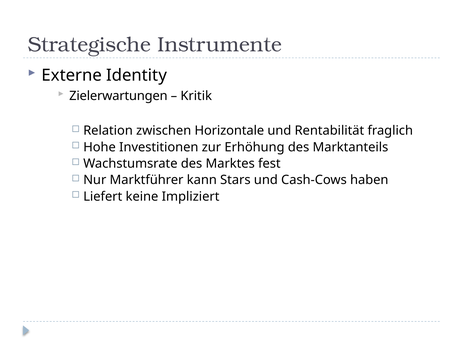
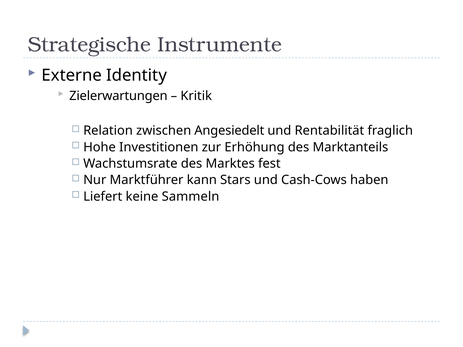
Horizontale: Horizontale -> Angesiedelt
Impliziert: Impliziert -> Sammeln
